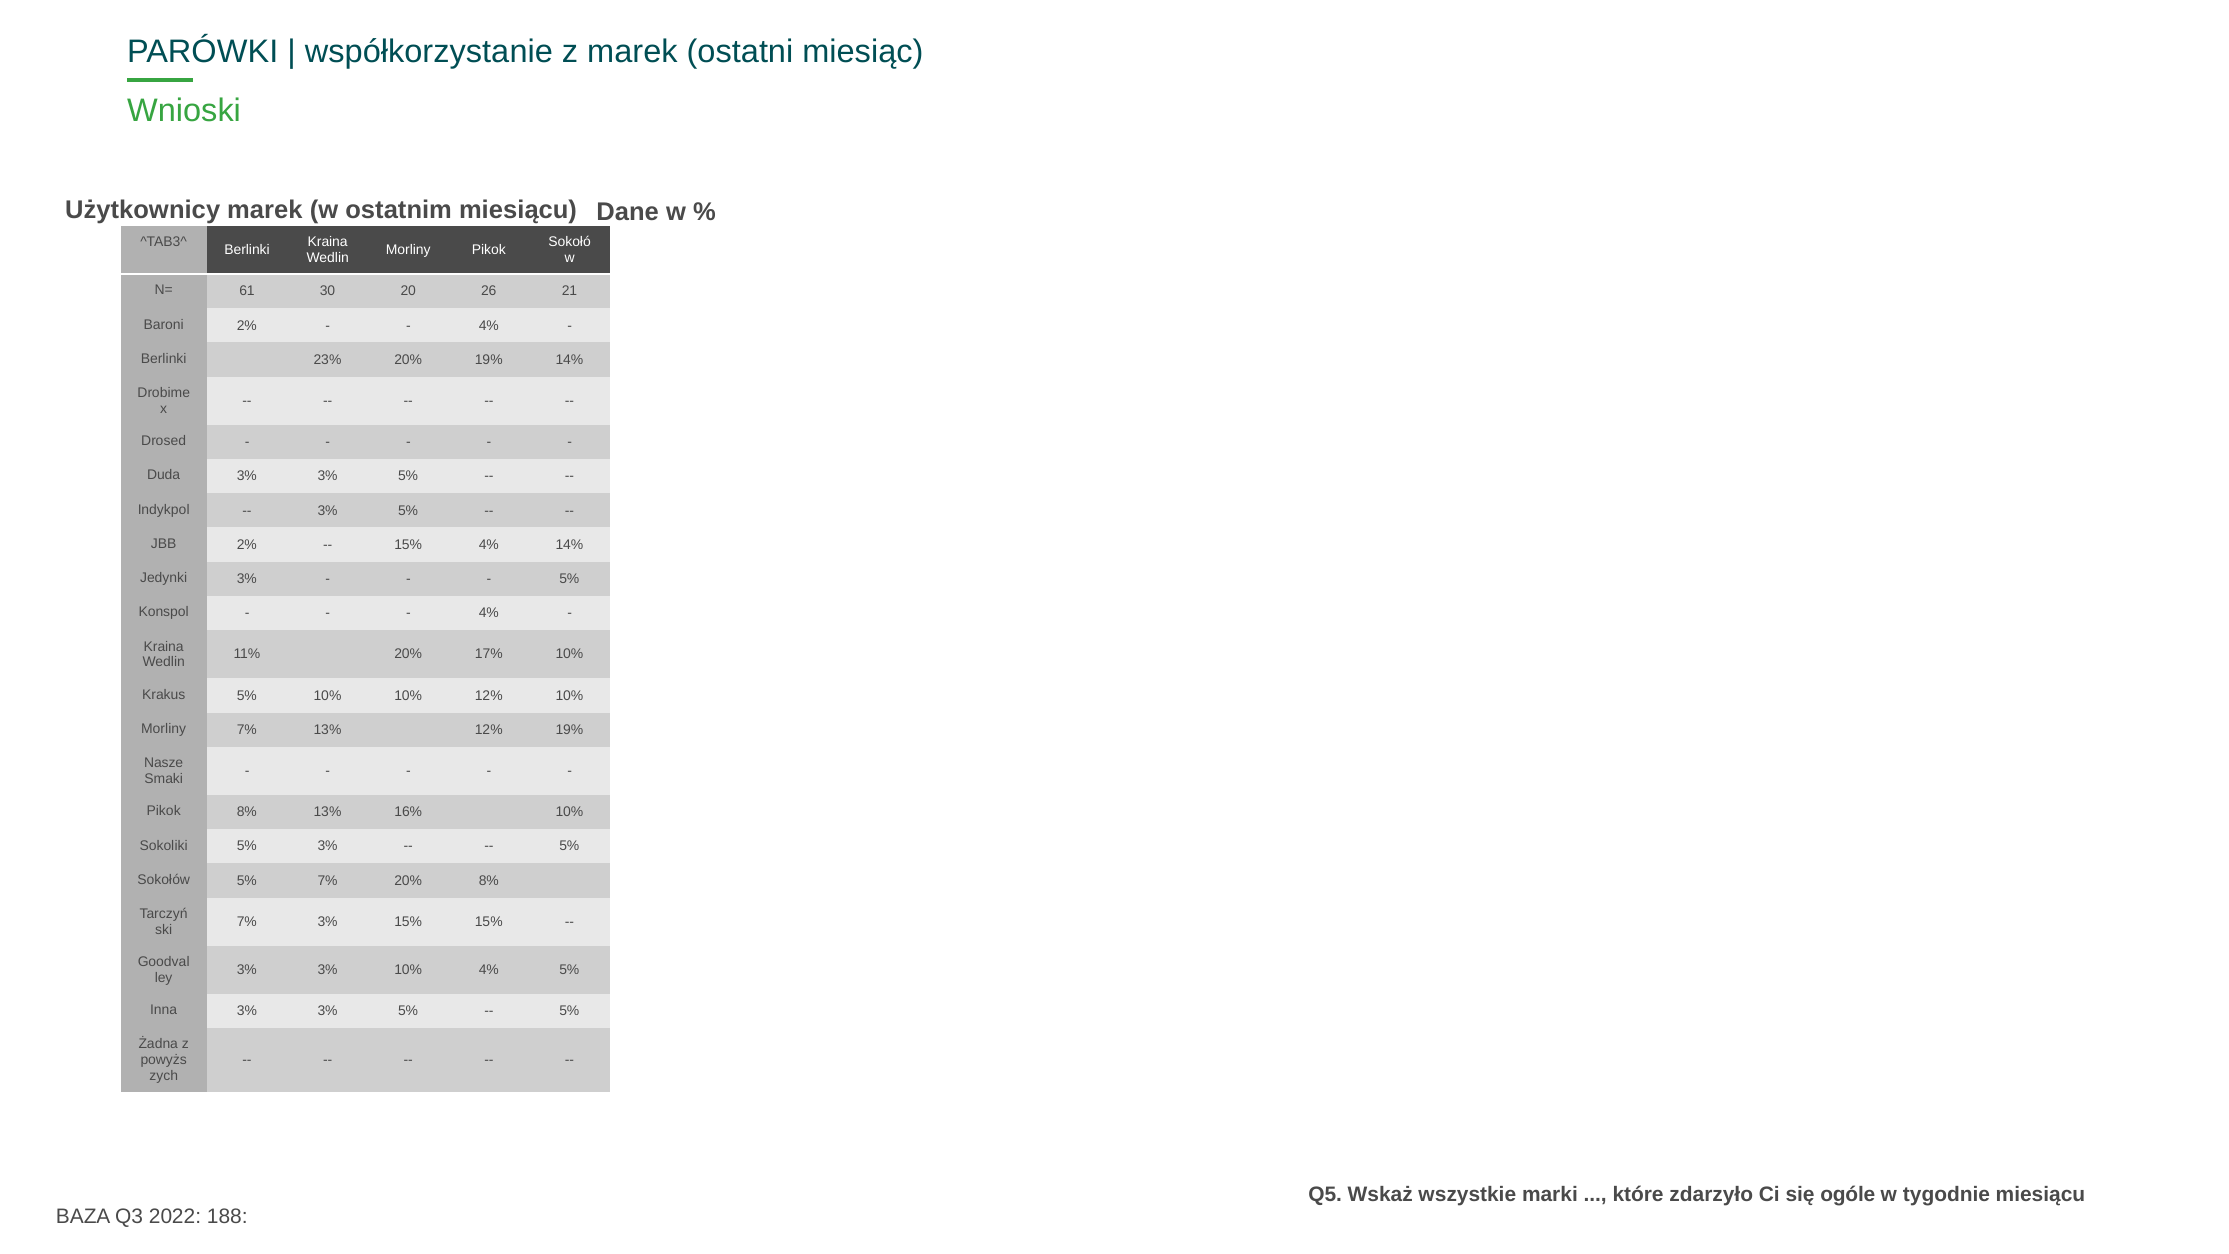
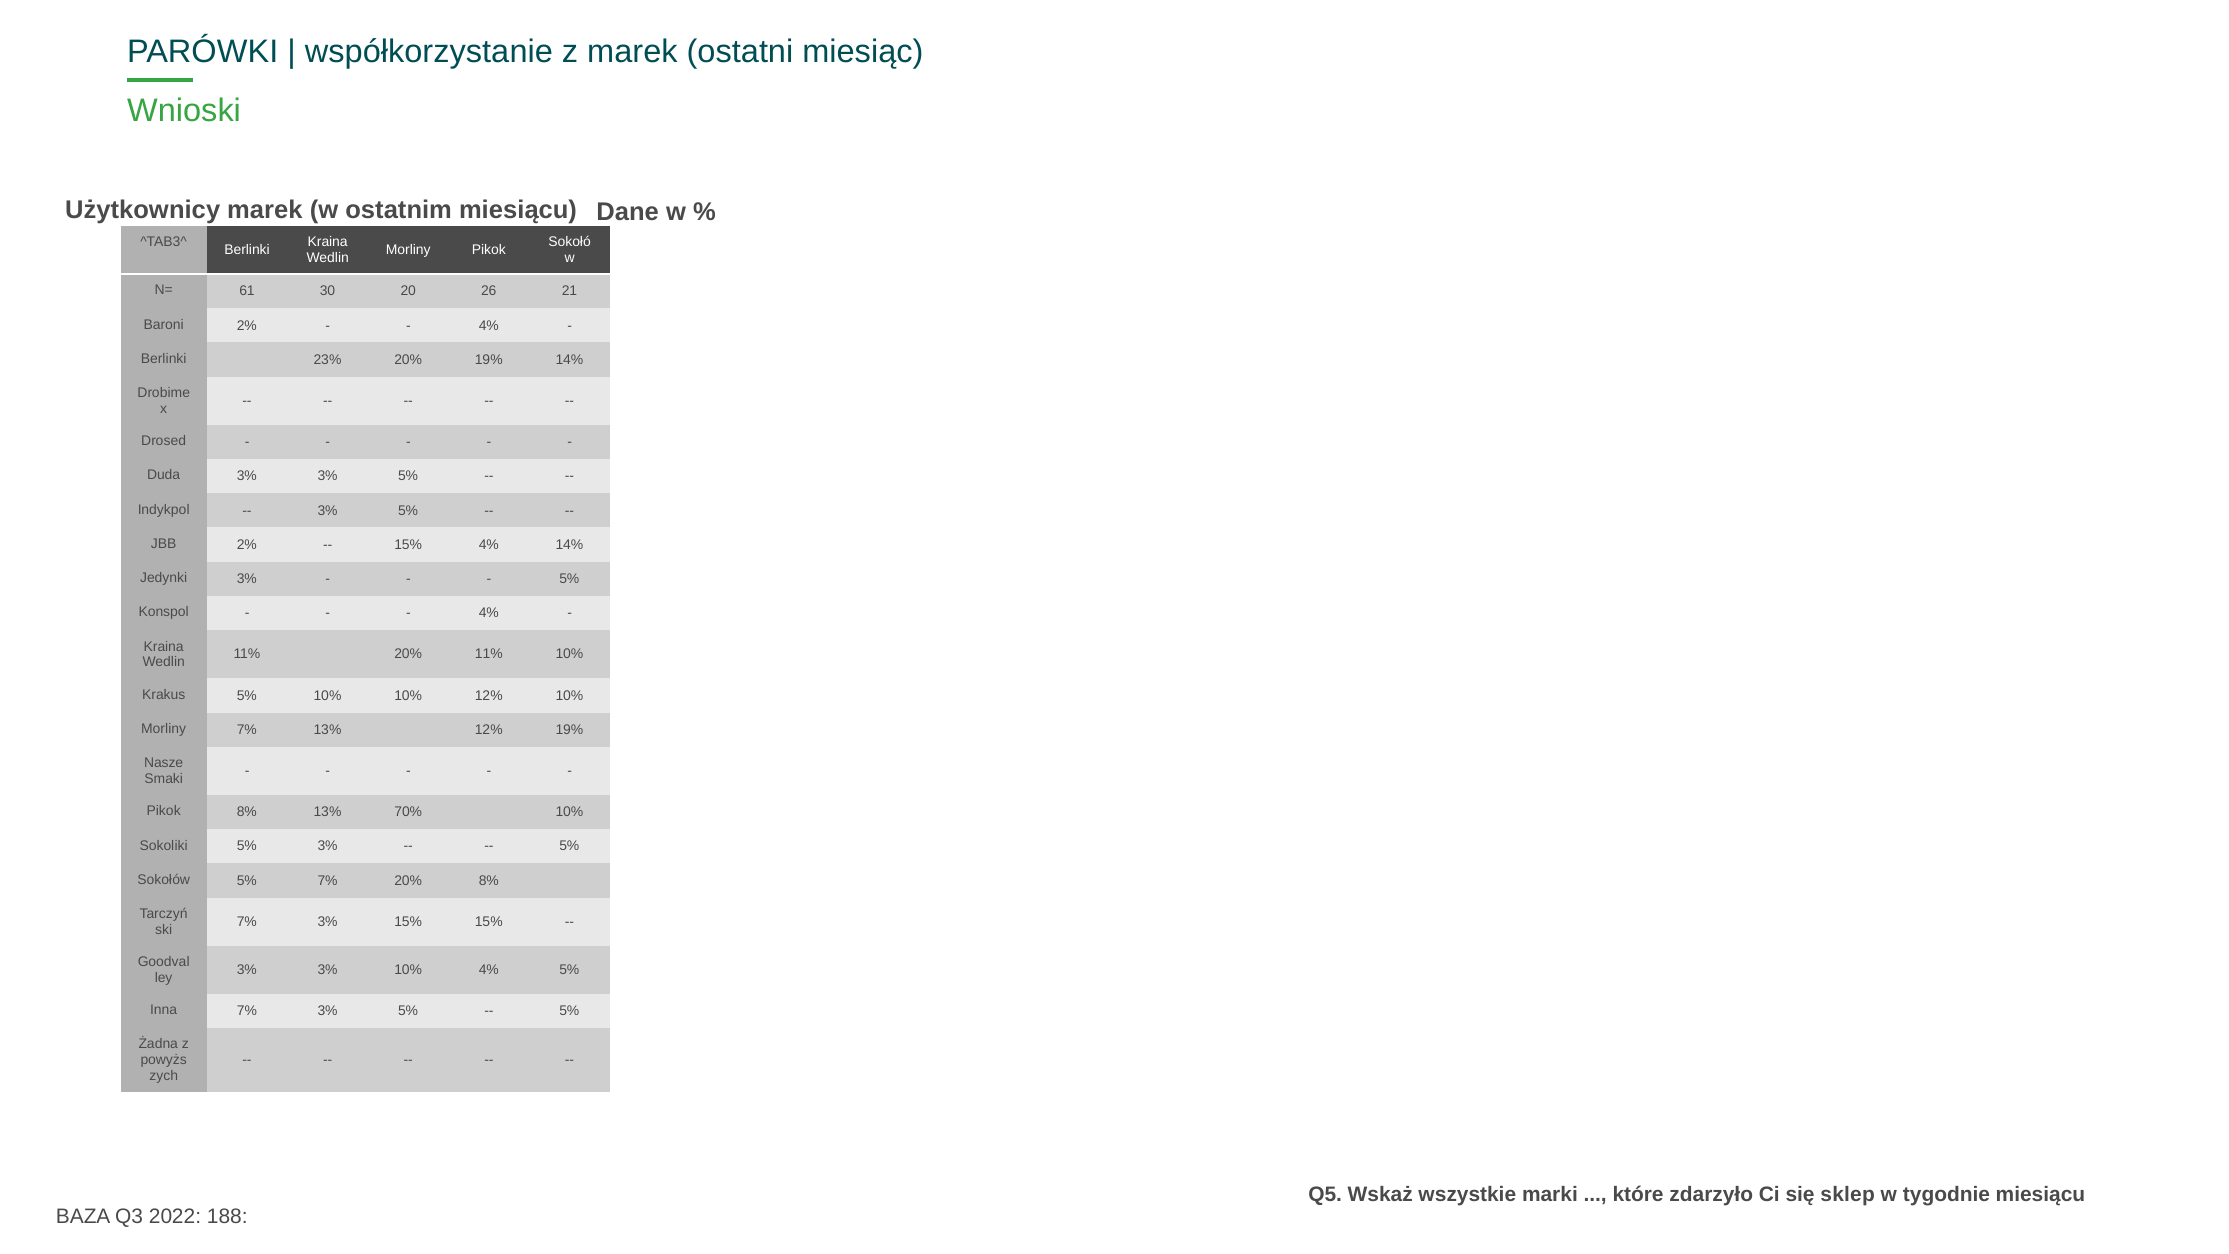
20% 17%: 17% -> 11%
16%: 16% -> 70%
Inna 3%: 3% -> 7%
ogóle: ogóle -> sklep
